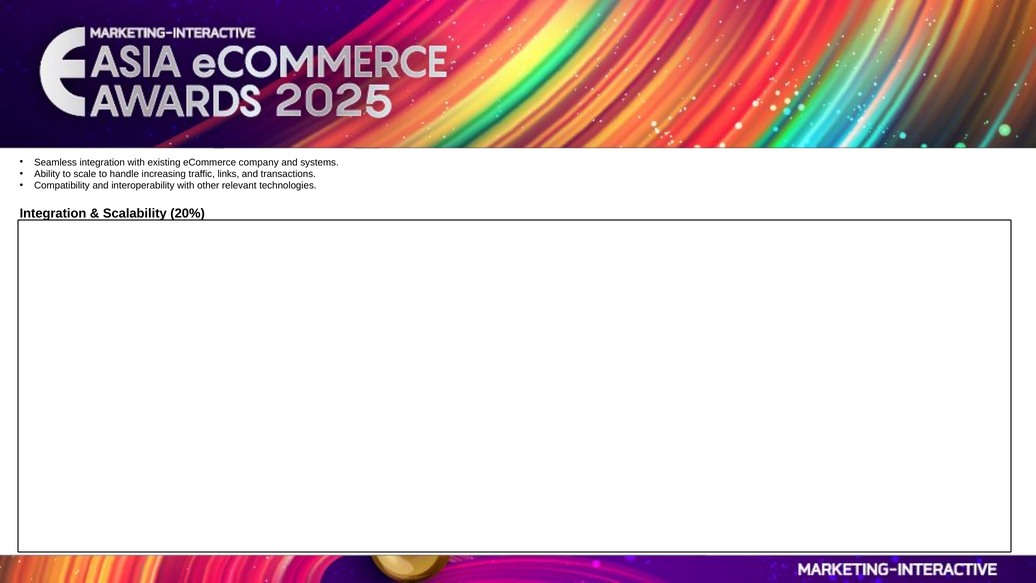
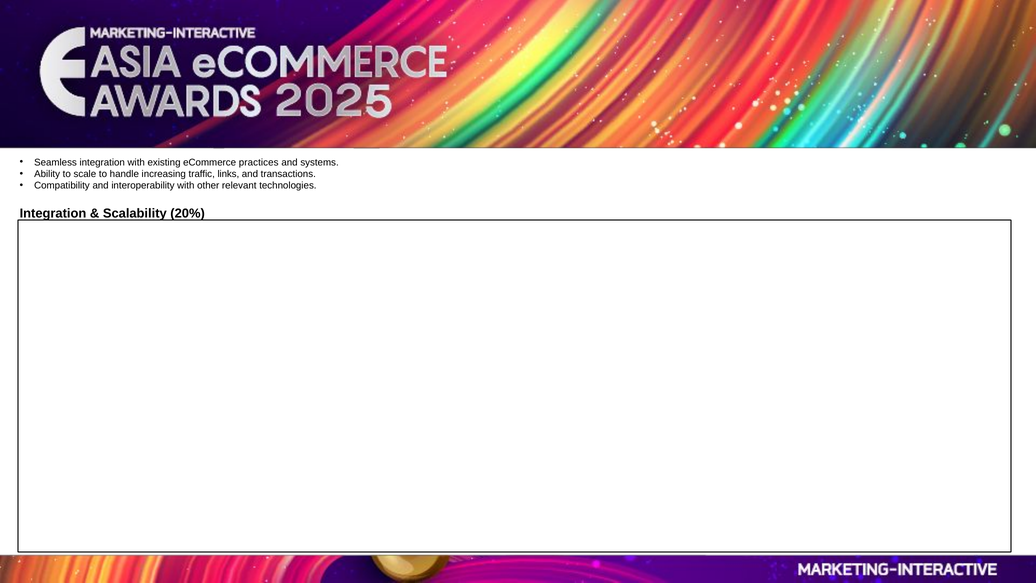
company: company -> practices
